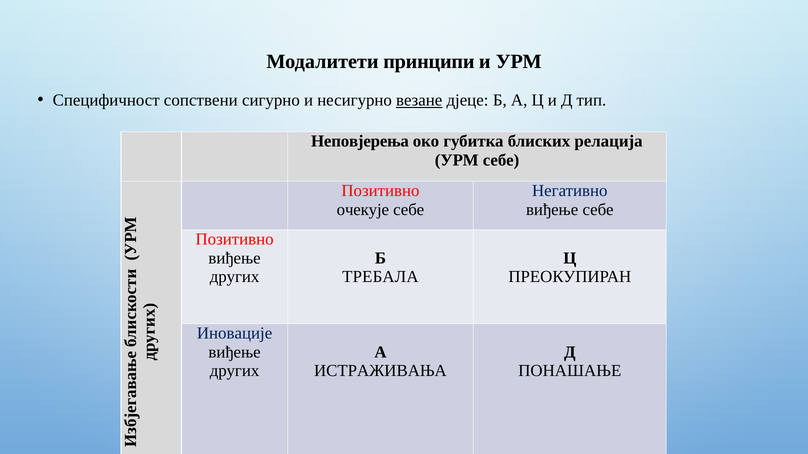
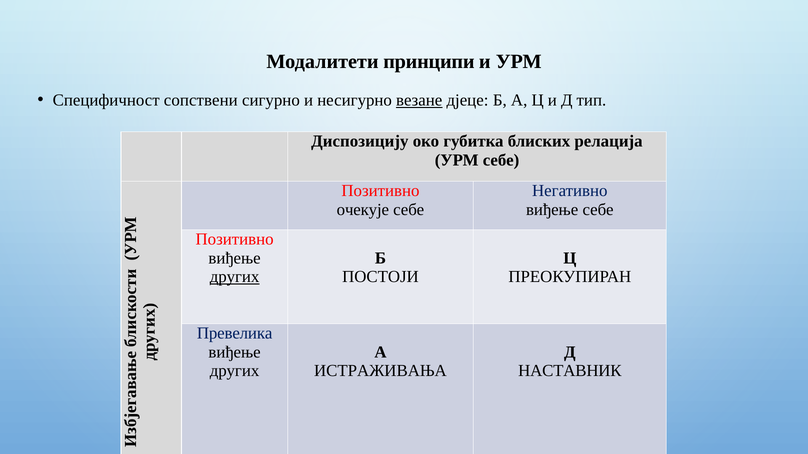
Неповјерења: Неповјерења -> Диспозицију
других at (235, 277) underline: none -> present
ТРЕБАЛА: ТРЕБАЛА -> ПОСТОЈИ
Иновације: Иновације -> Превелика
ПОНАШАЊЕ: ПОНАШАЊЕ -> НАСТАВНИК
